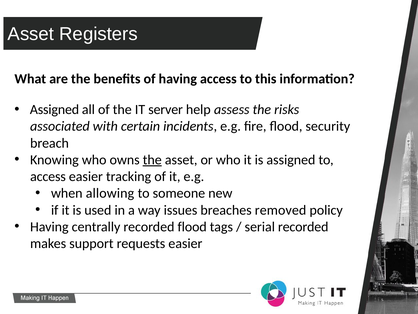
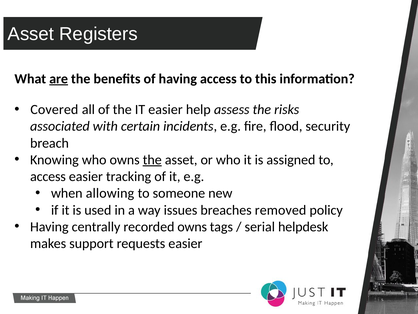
are underline: none -> present
Assigned at (54, 109): Assigned -> Covered
IT server: server -> easier
recorded flood: flood -> owns
serial recorded: recorded -> helpdesk
